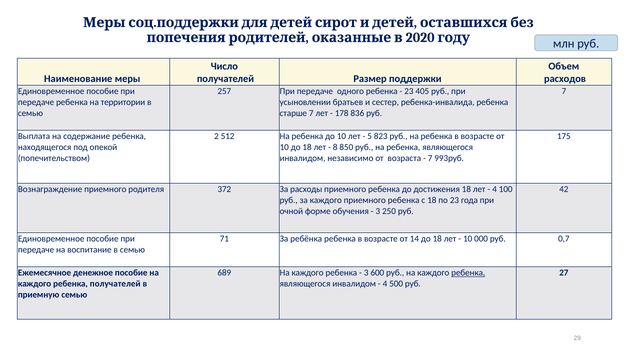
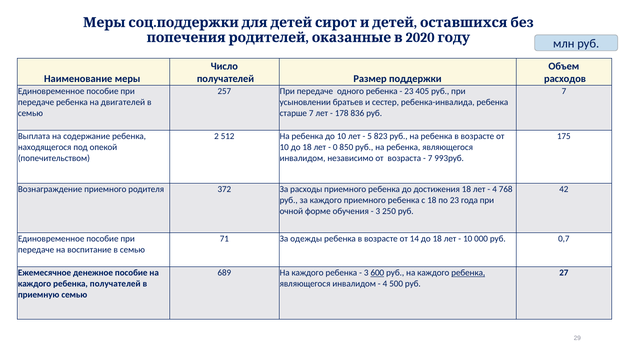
территории: территории -> двигателей
8: 8 -> 0
100: 100 -> 768
ребёнка: ребёнка -> одежды
600 underline: none -> present
